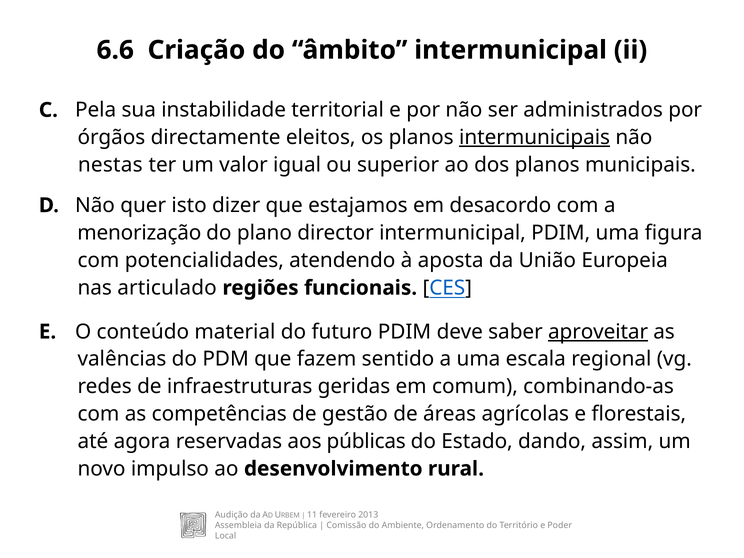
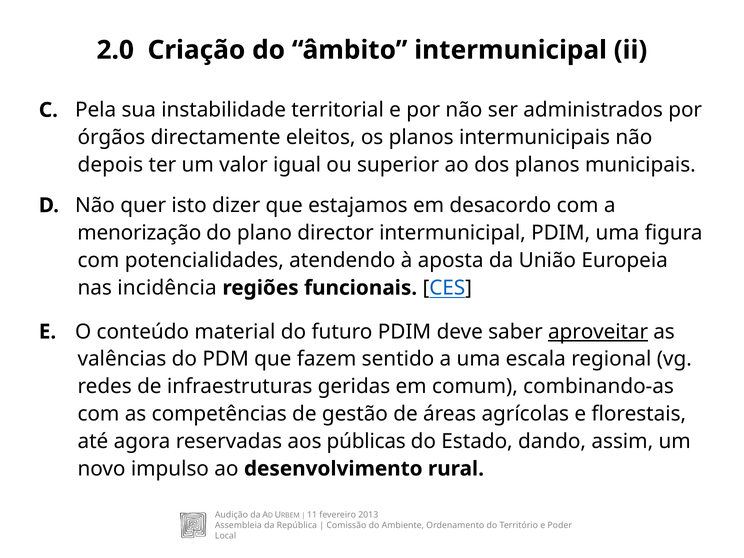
6.6: 6.6 -> 2.0
intermunicipais underline: present -> none
nestas: nestas -> depois
articulado: articulado -> incidência
